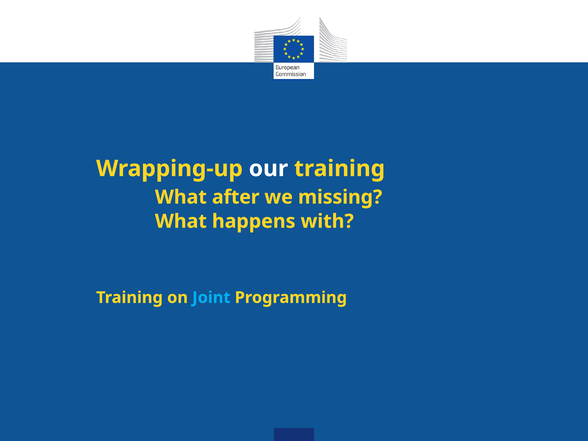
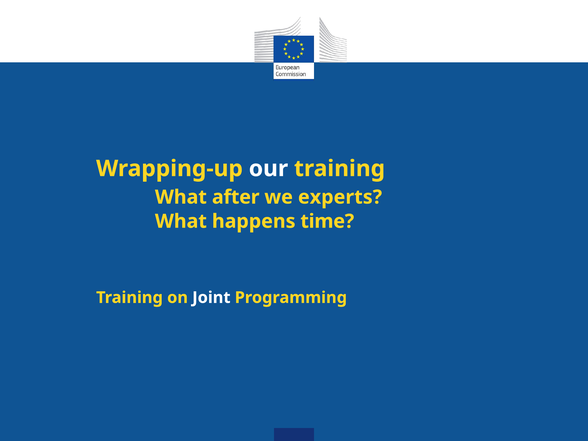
missing: missing -> experts
with: with -> time
Joint colour: light blue -> white
